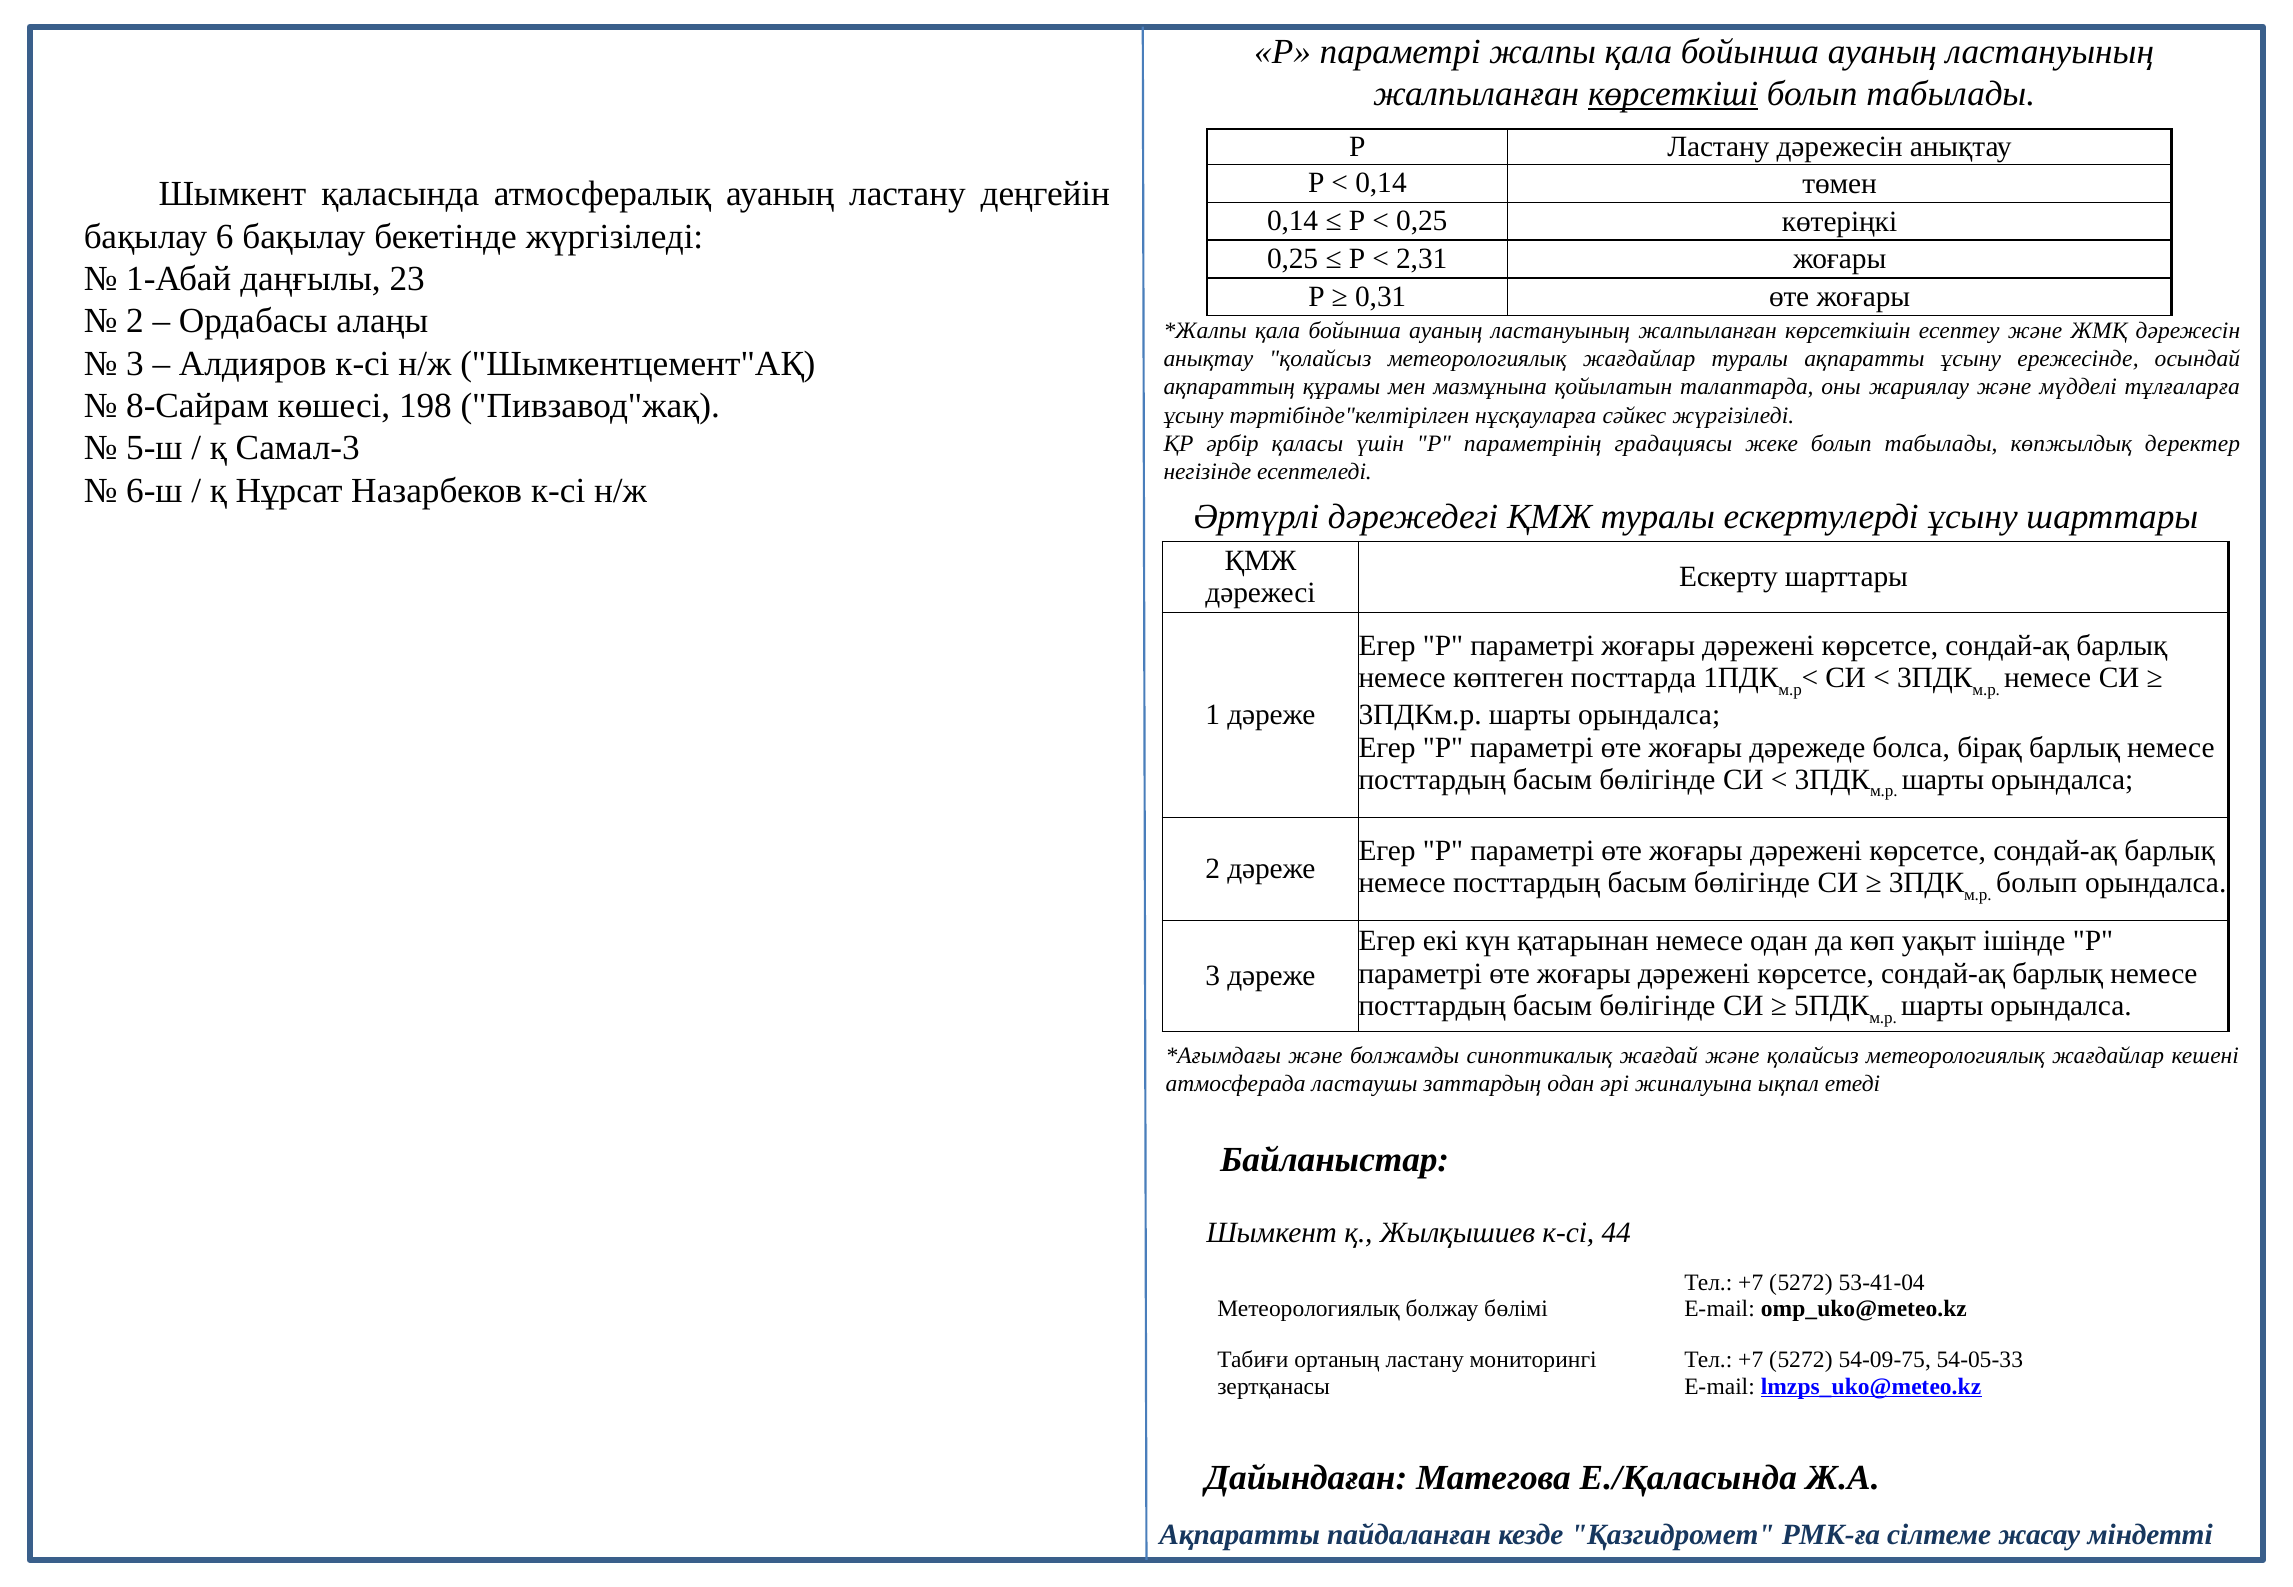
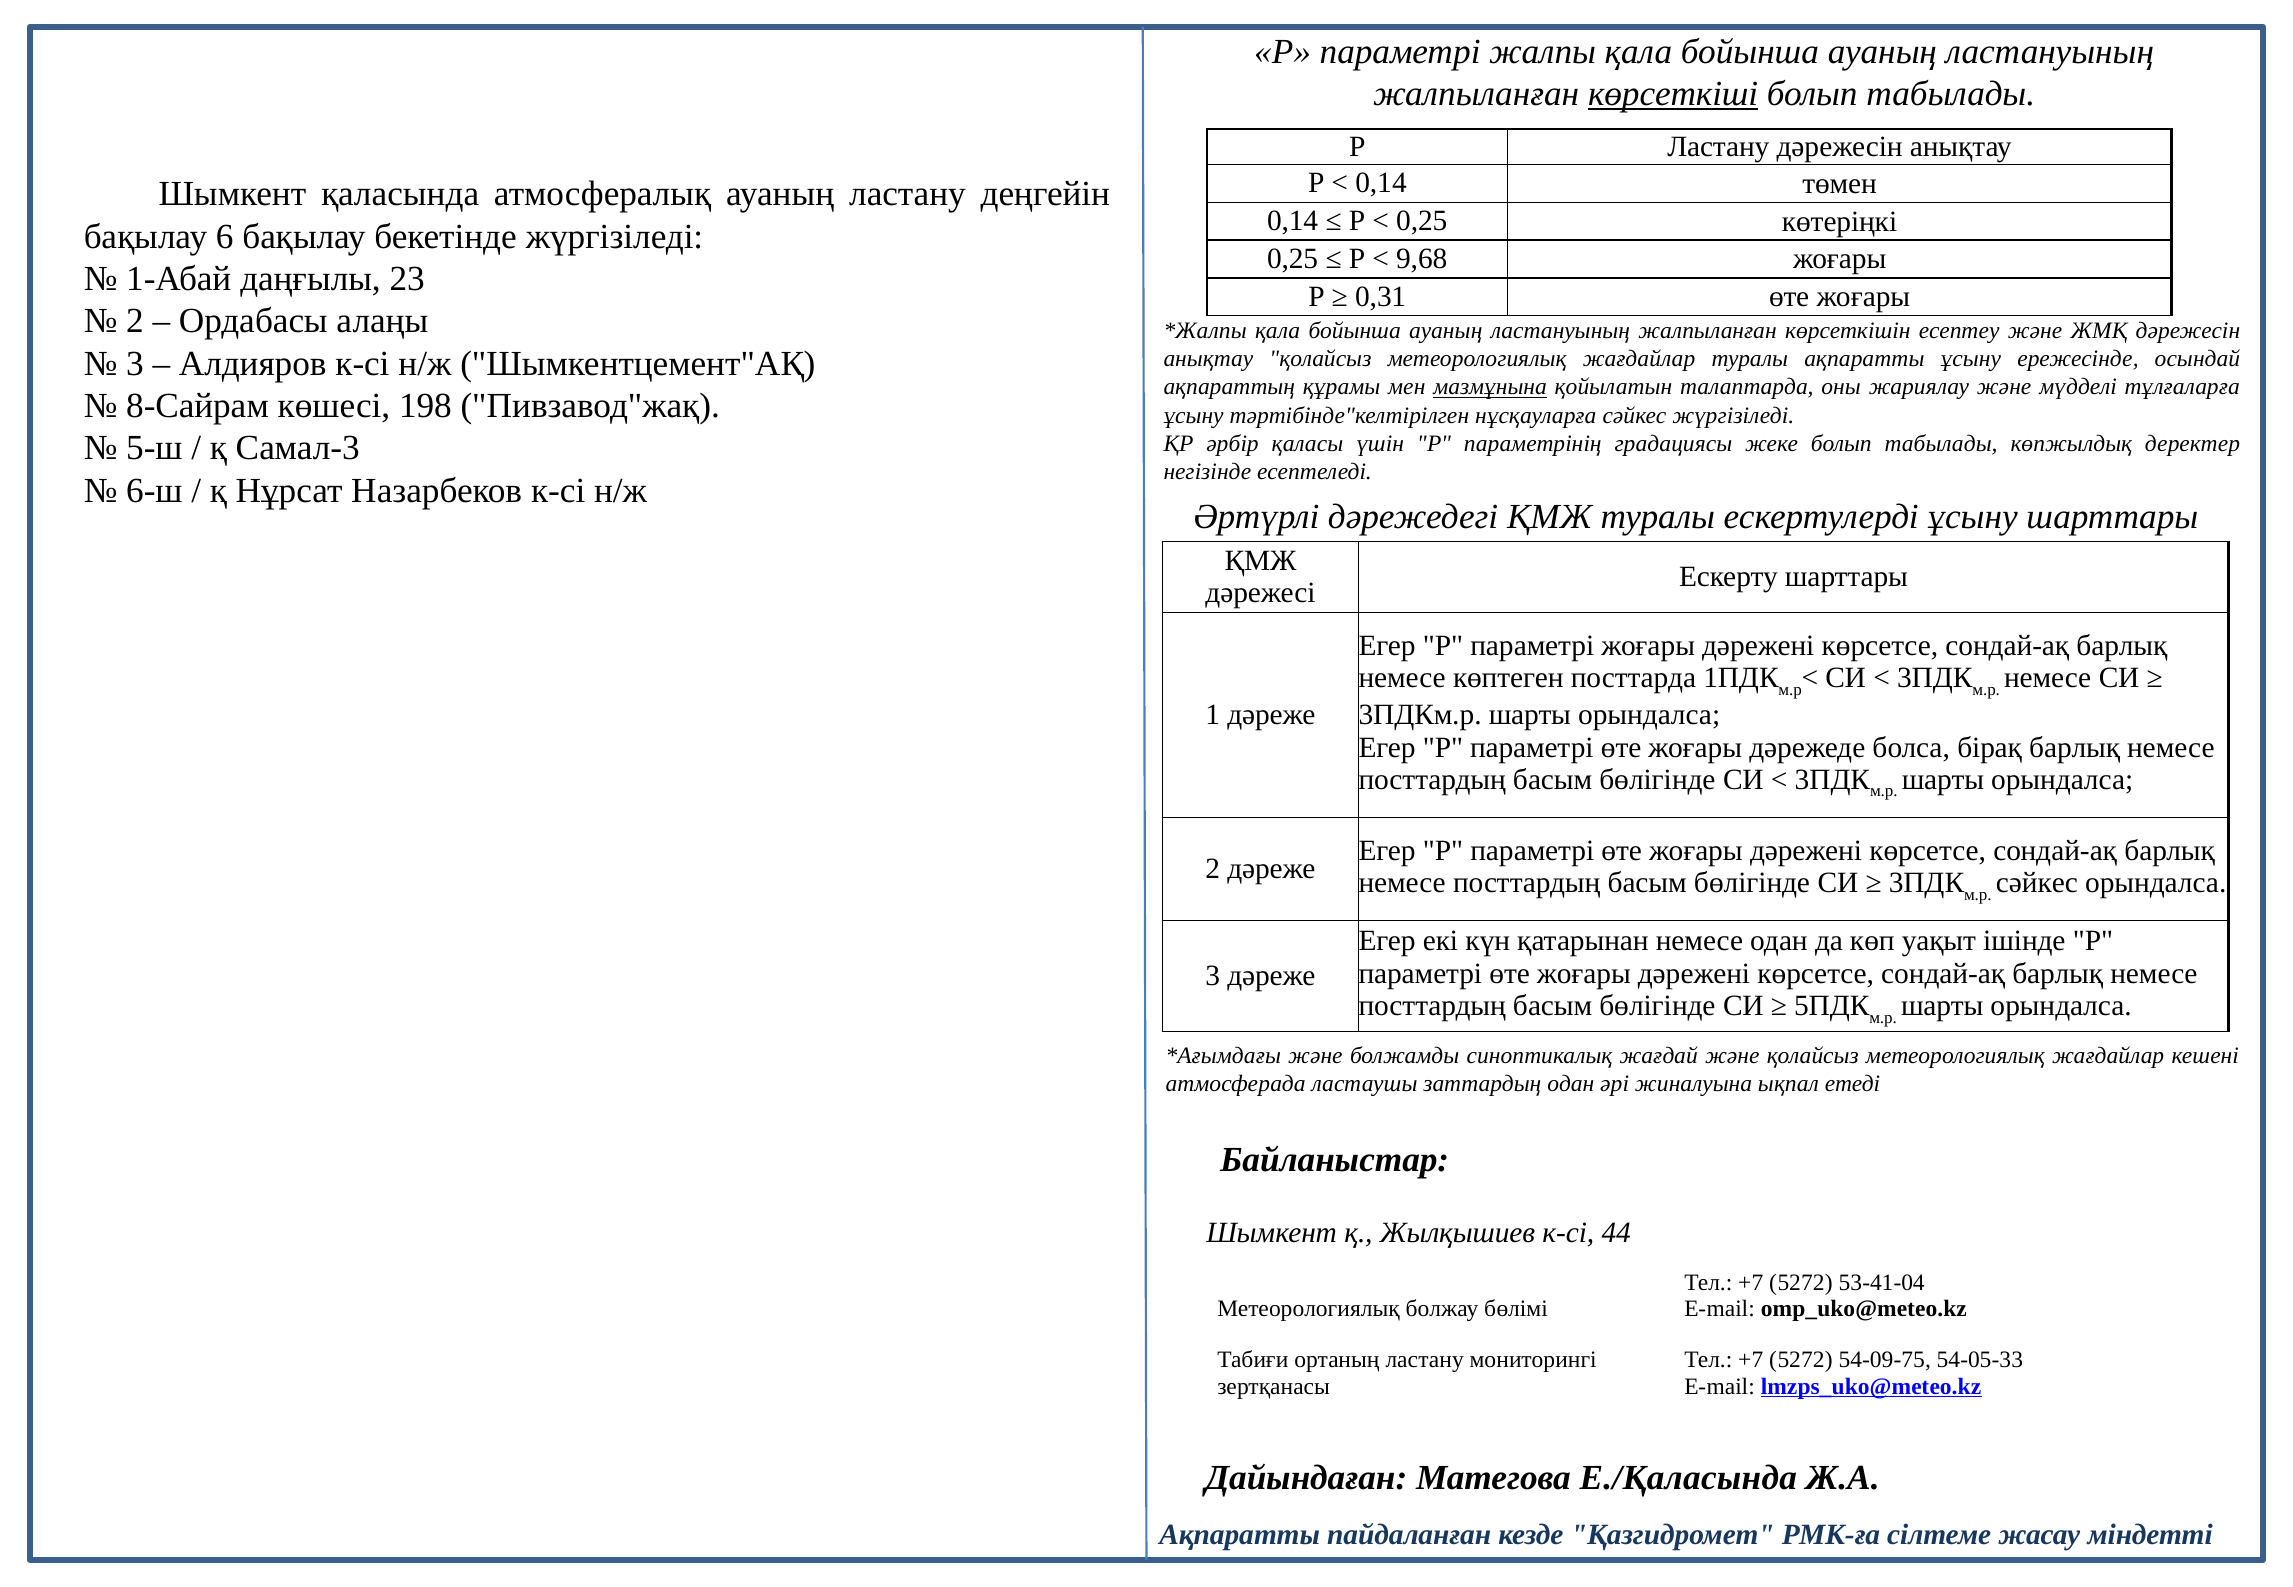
2,31: 2,31 -> 9,68
мазмұнына underline: none -> present
болып at (2037, 883): болып -> сәйкес
